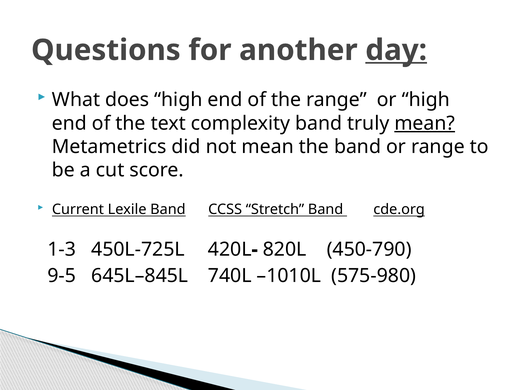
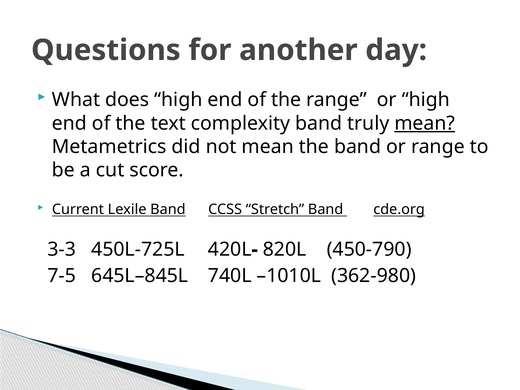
day underline: present -> none
1-3: 1-3 -> 3-3
9-5: 9-5 -> 7-5
575-980: 575-980 -> 362-980
